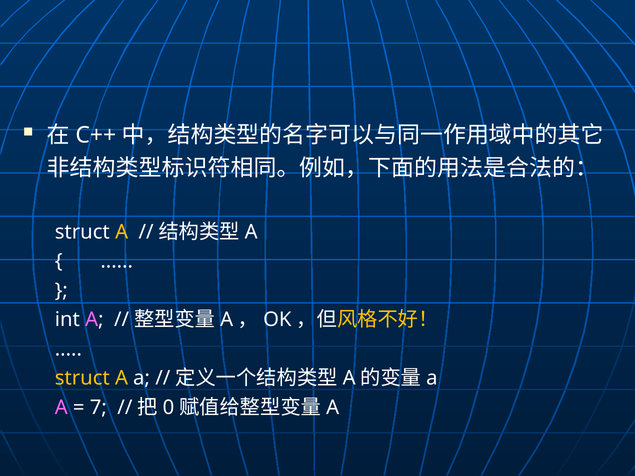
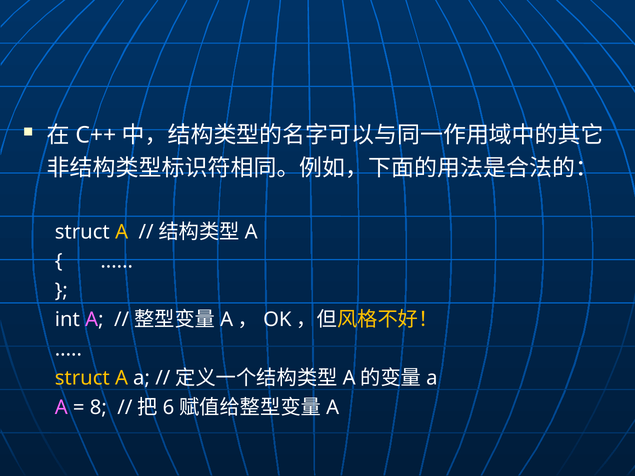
7: 7 -> 8
0: 0 -> 6
